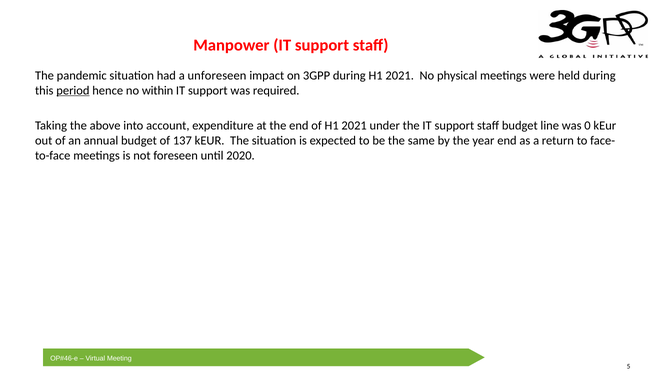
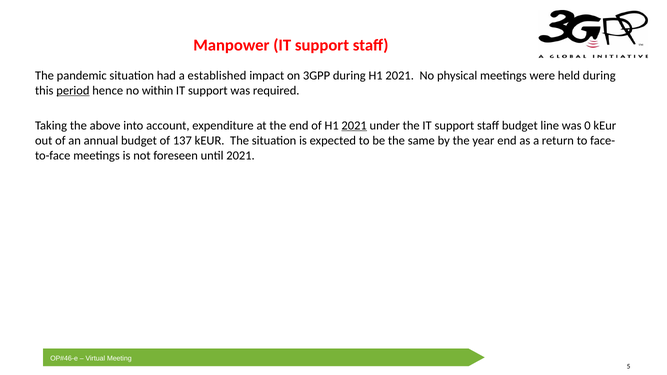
unforeseen: unforeseen -> established
2021 at (354, 125) underline: none -> present
until 2020: 2020 -> 2021
